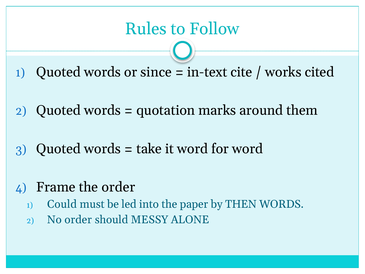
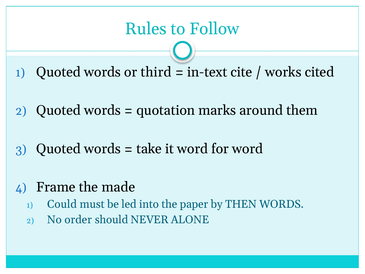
since: since -> third
the order: order -> made
MESSY: MESSY -> NEVER
